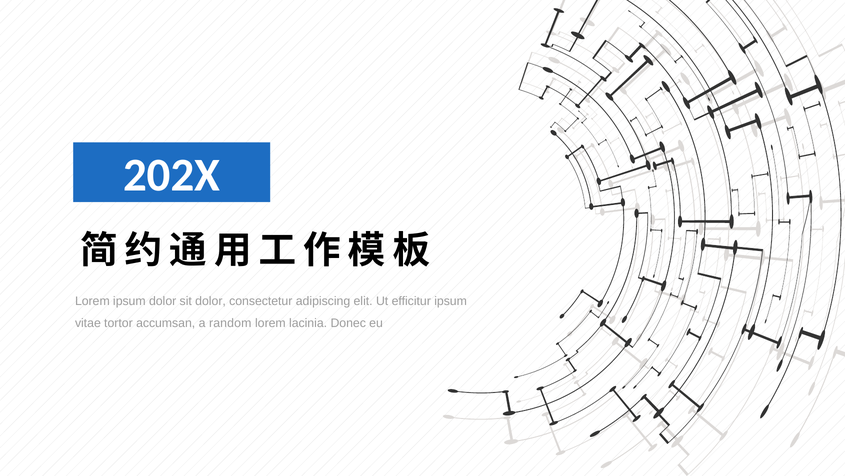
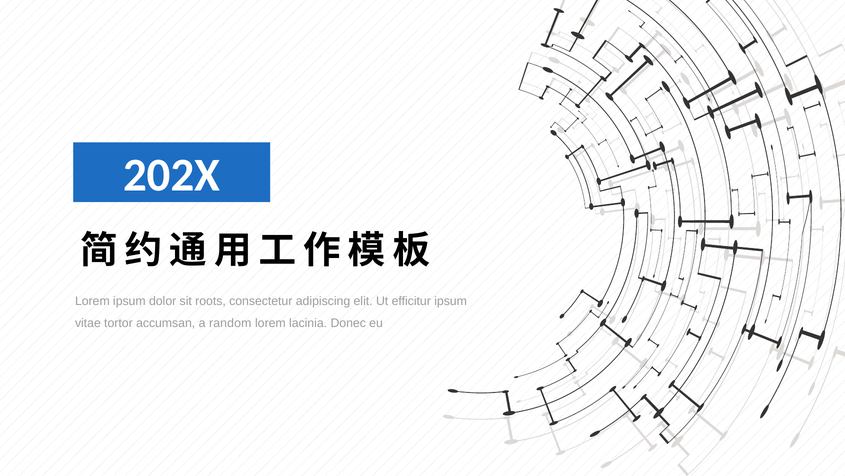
sit dolor: dolor -> roots
